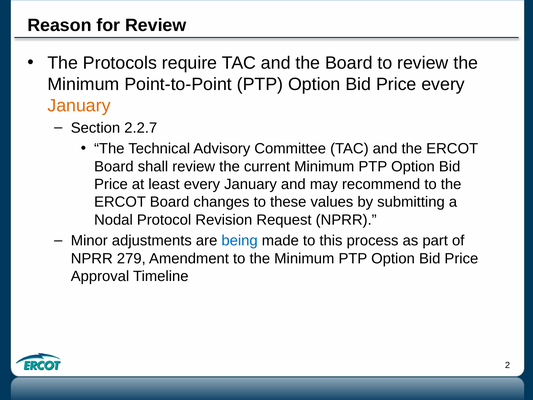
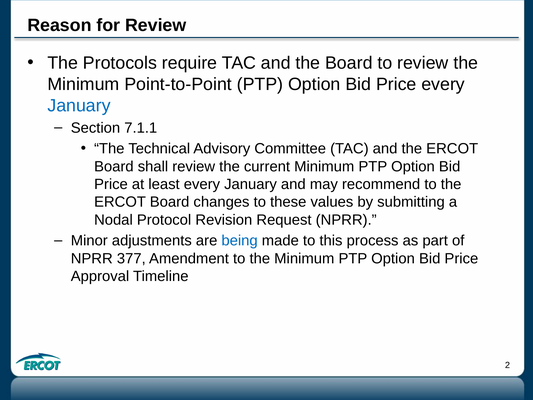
January at (79, 106) colour: orange -> blue
2.2.7: 2.2.7 -> 7.1.1
279: 279 -> 377
